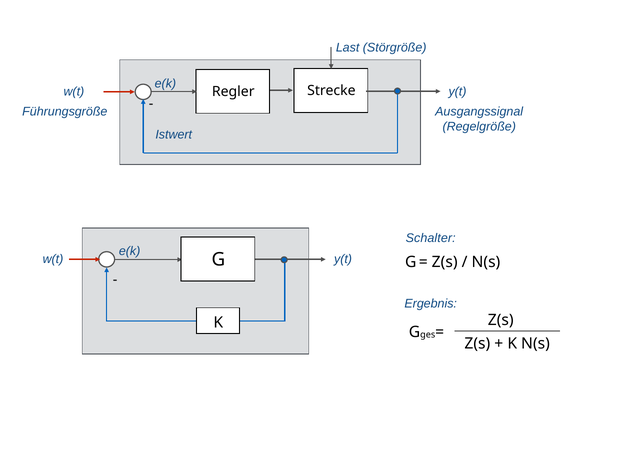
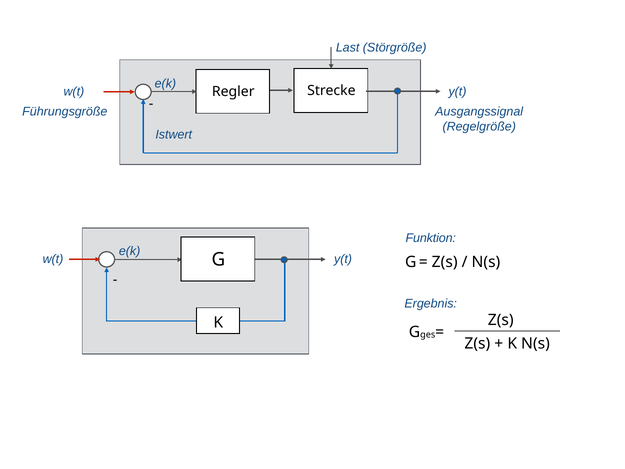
Schalter: Schalter -> Funktion
